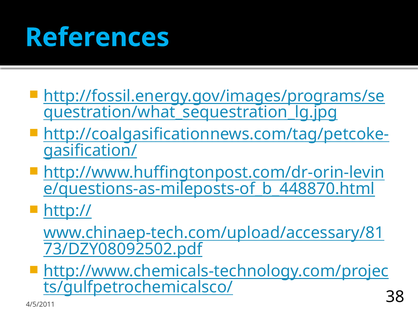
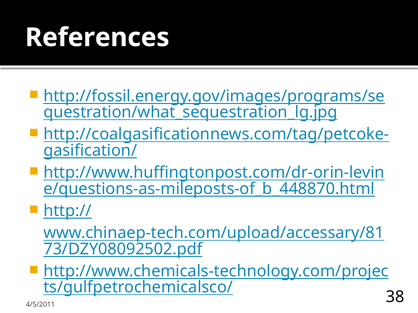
References colour: light blue -> white
